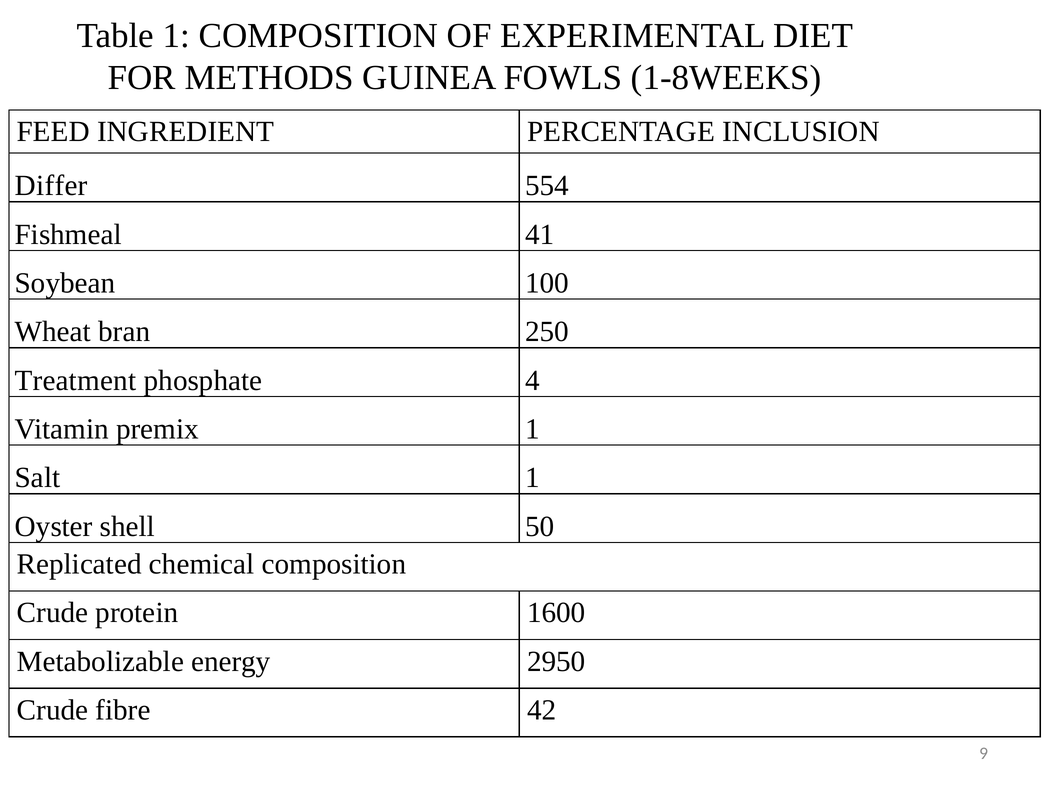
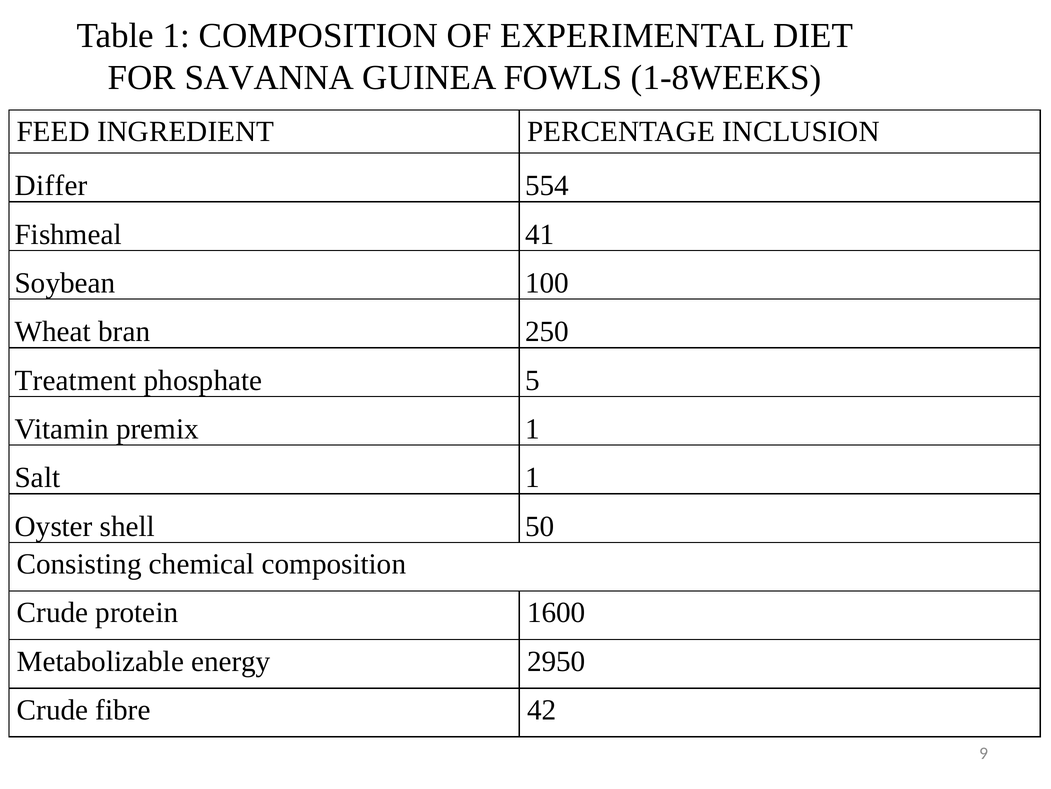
METHODS: METHODS -> SAVANNA
4: 4 -> 5
Replicated: Replicated -> Consisting
